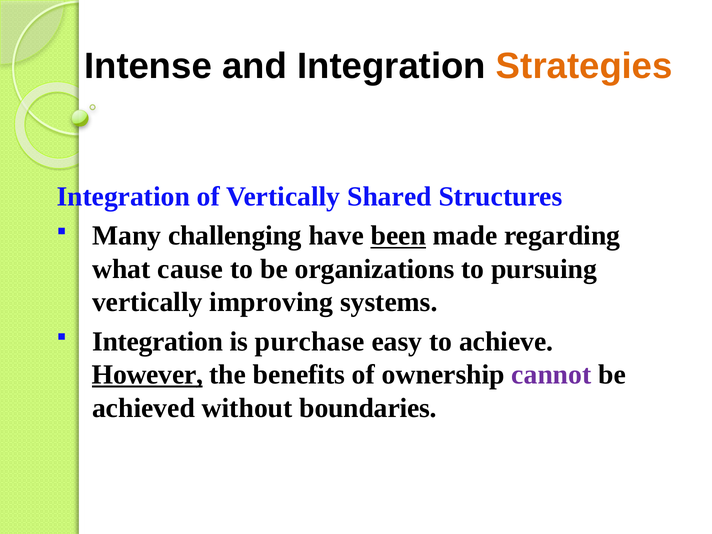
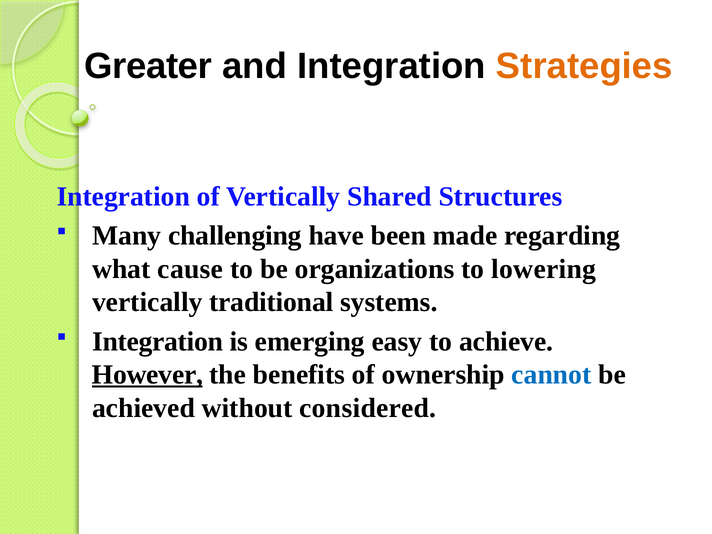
Intense: Intense -> Greater
been underline: present -> none
pursuing: pursuing -> lowering
improving: improving -> traditional
purchase: purchase -> emerging
cannot colour: purple -> blue
boundaries: boundaries -> considered
